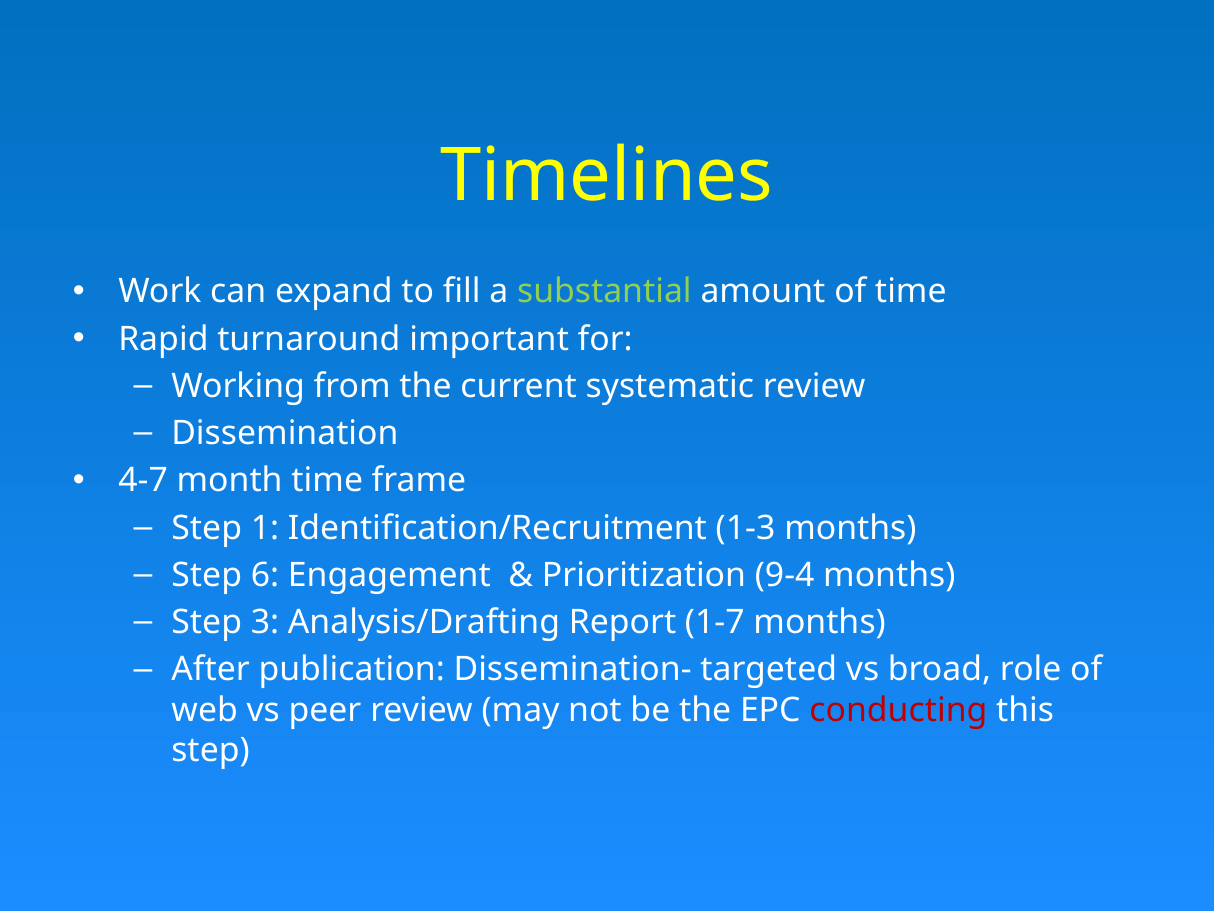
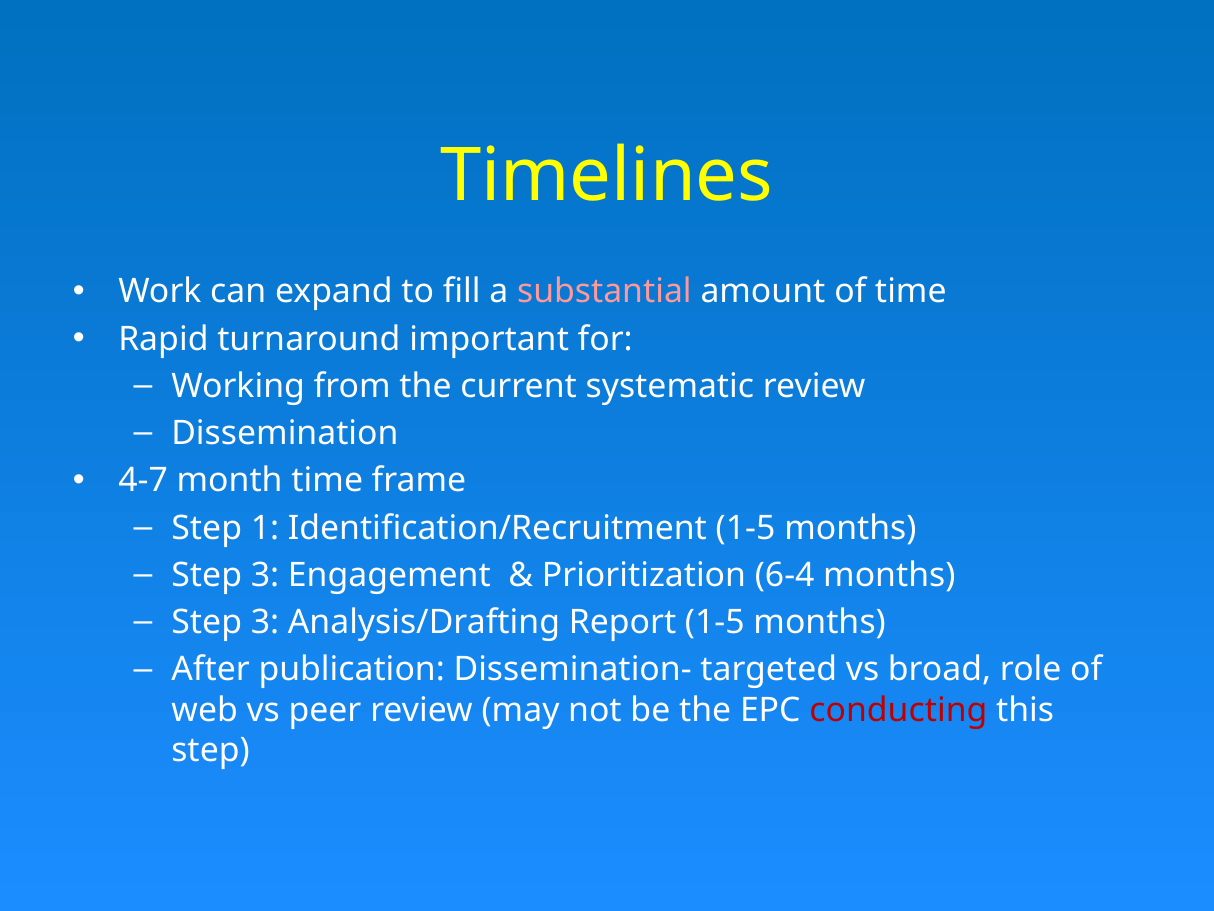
substantial colour: light green -> pink
Identification/Recruitment 1-3: 1-3 -> 1-5
6 at (265, 575): 6 -> 3
9-4: 9-4 -> 6-4
Report 1-7: 1-7 -> 1-5
